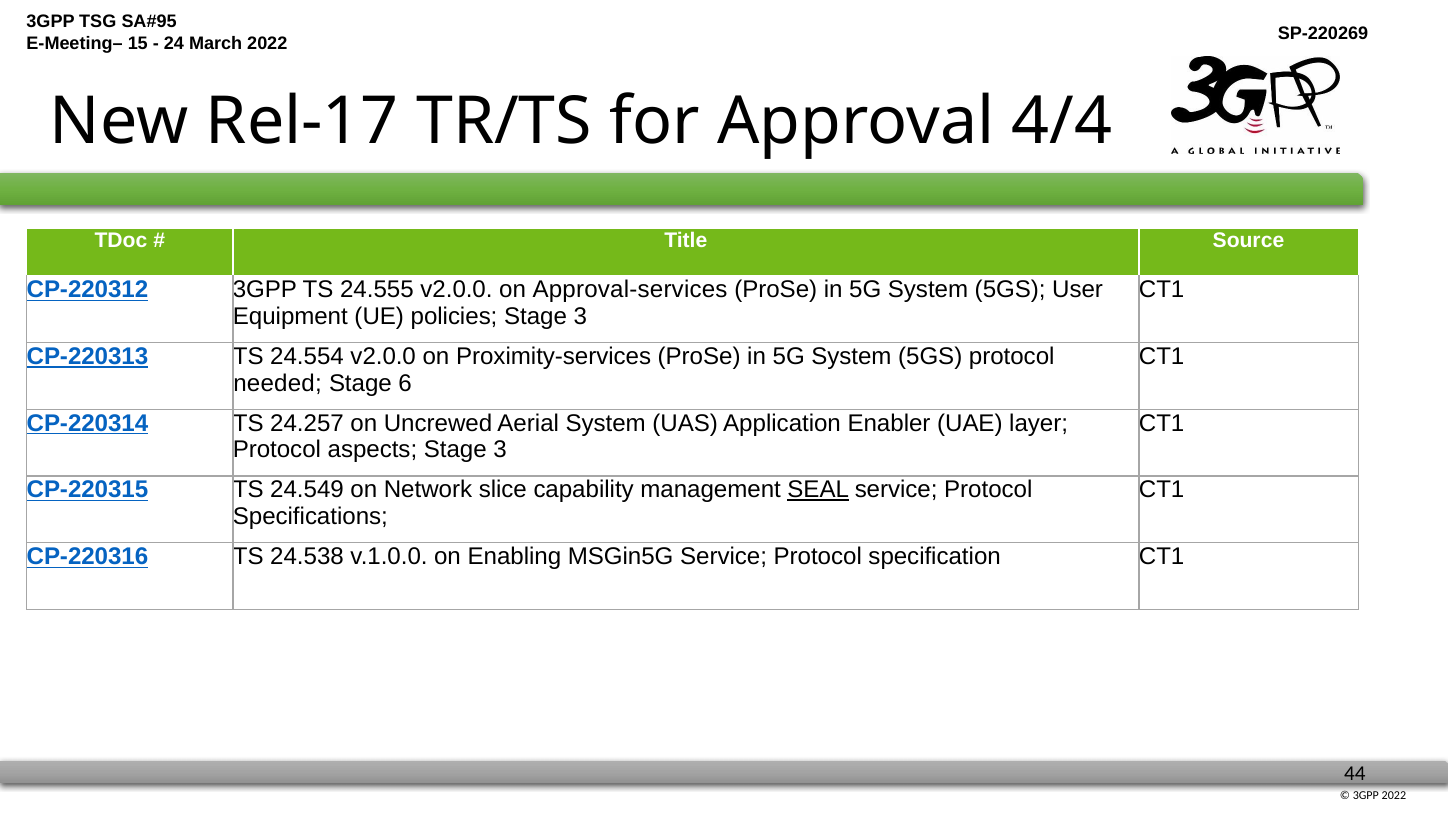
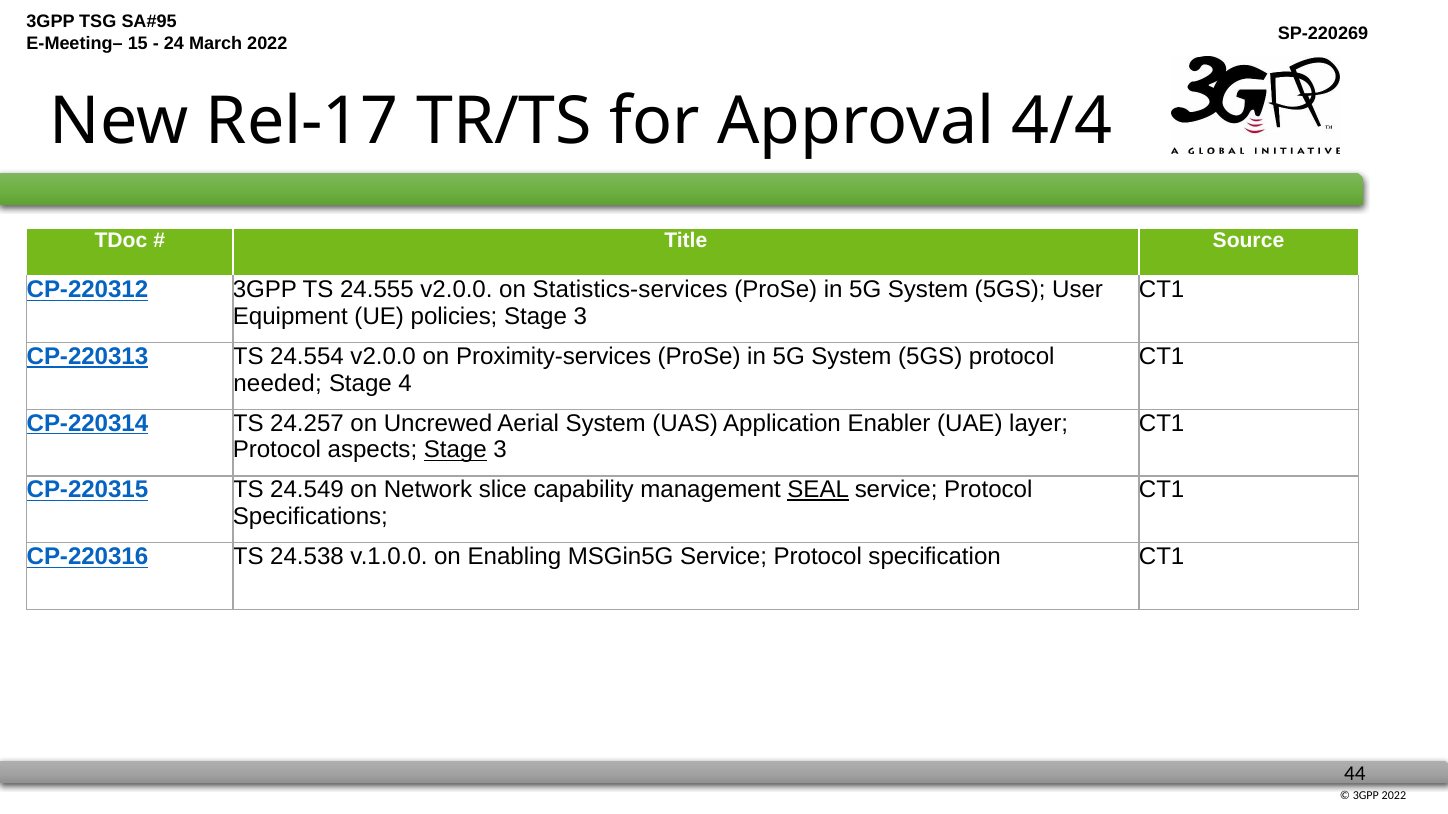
Approval-services: Approval-services -> Statistics-services
6: 6 -> 4
Stage at (455, 450) underline: none -> present
